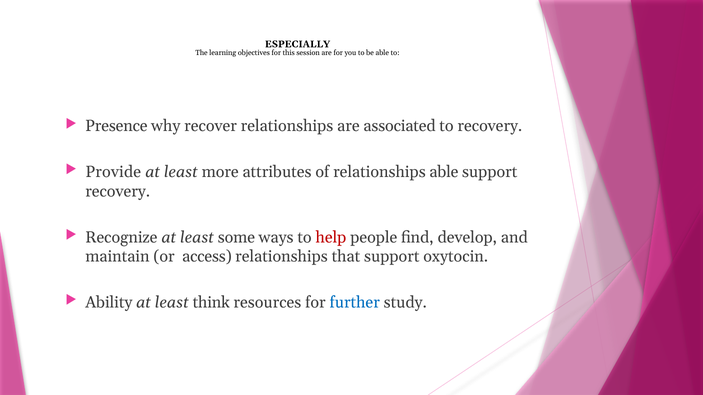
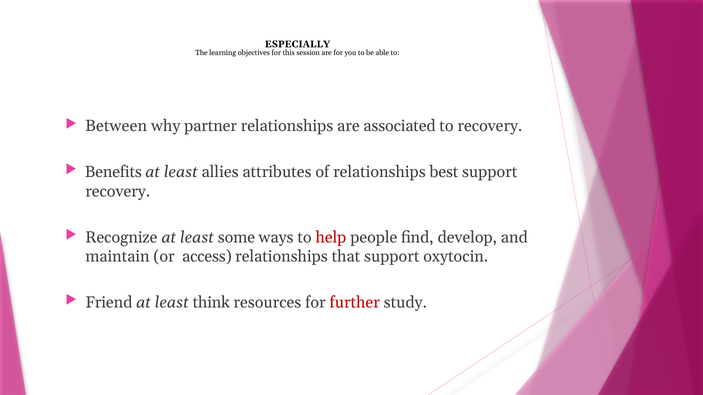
Presence: Presence -> Between
recover: recover -> partner
Provide: Provide -> Benefits
more: more -> allies
relationships able: able -> best
Ability: Ability -> Friend
further colour: blue -> red
